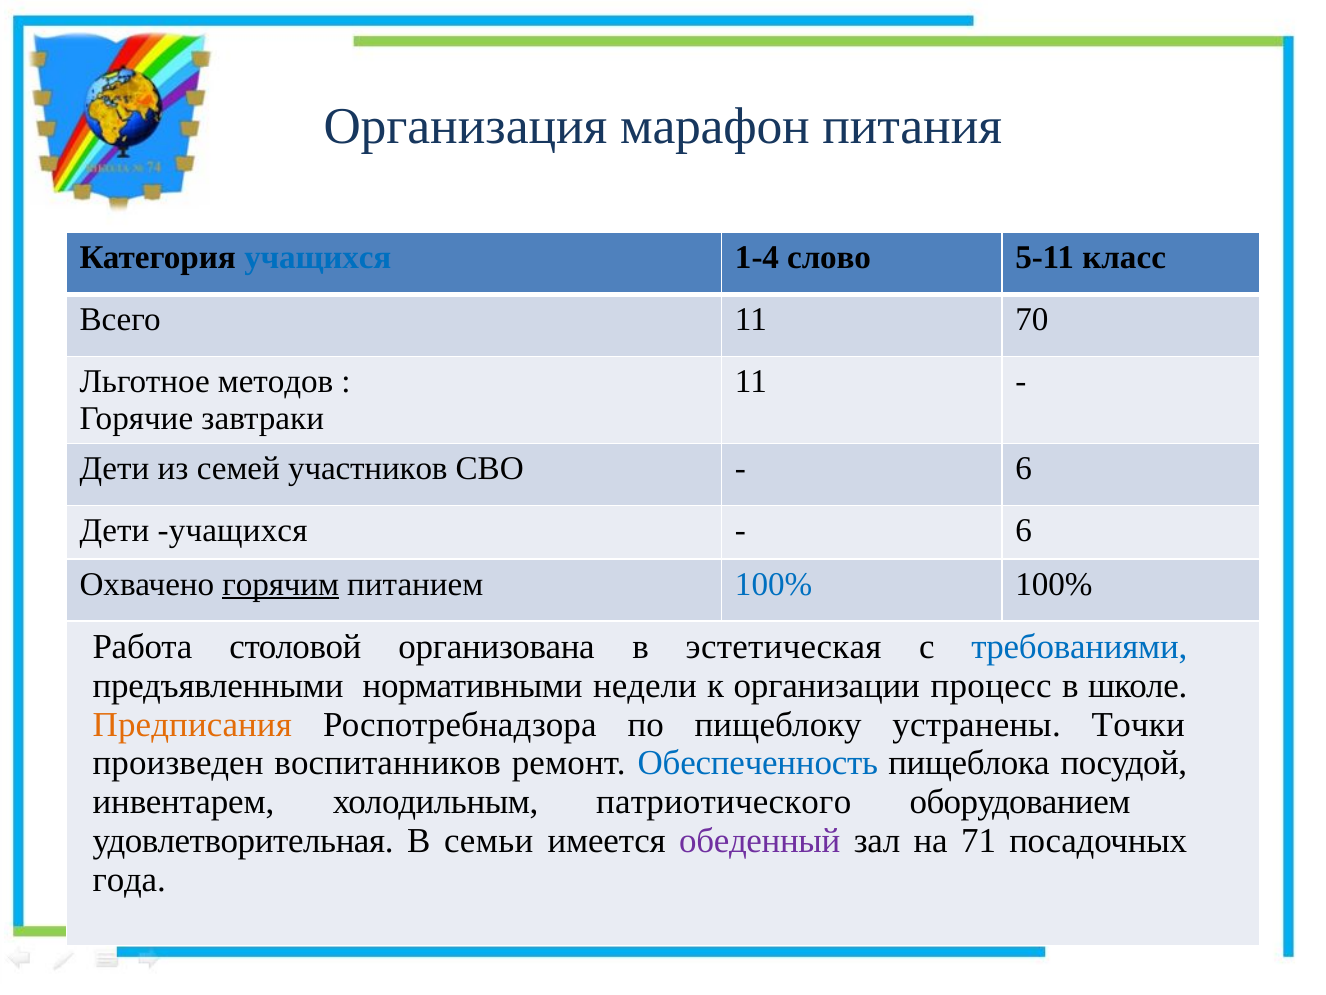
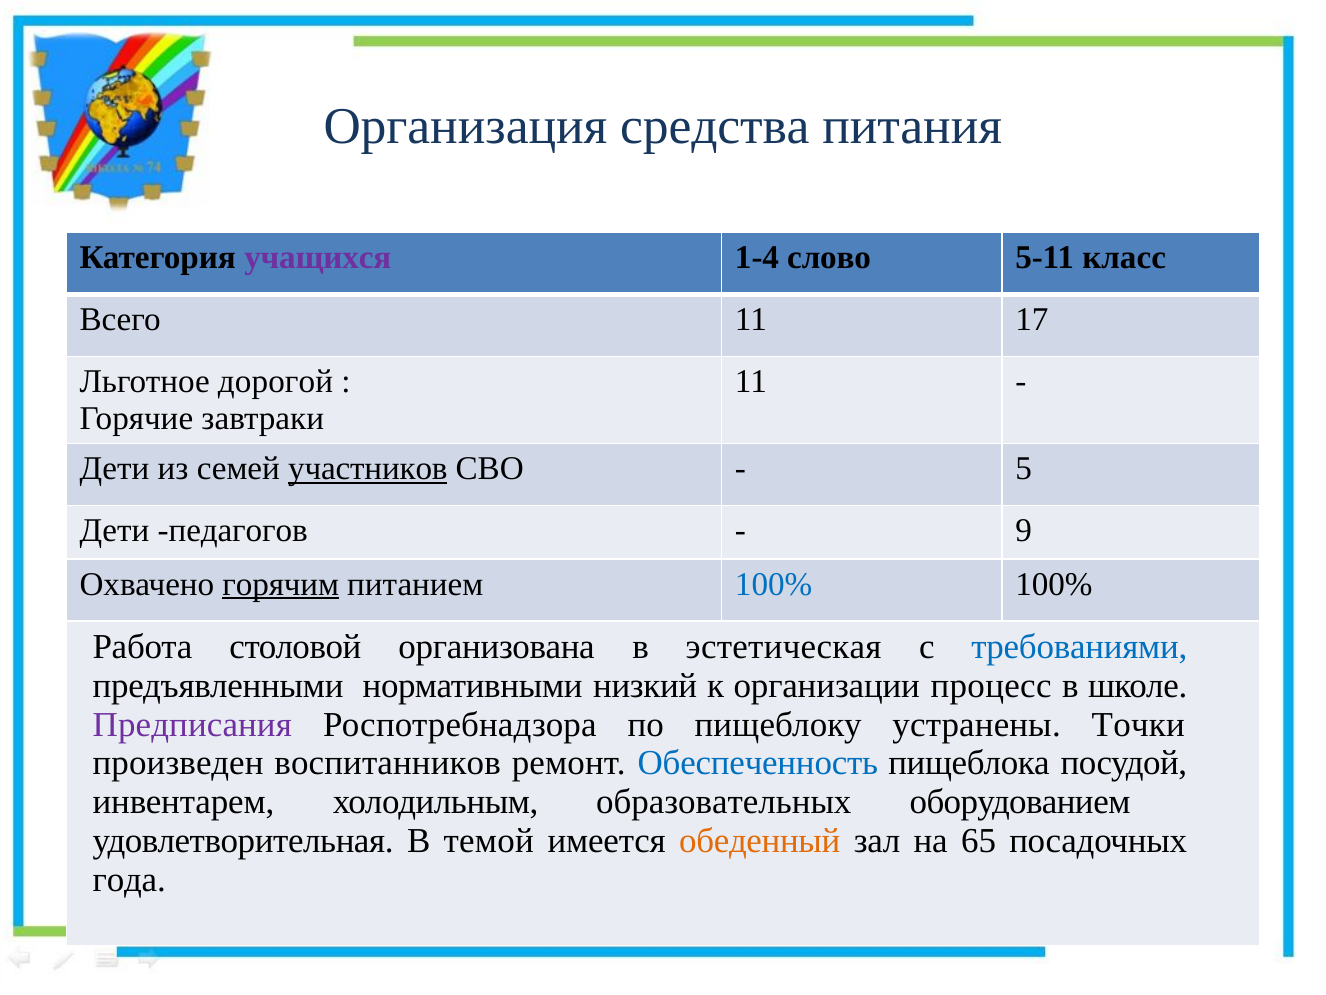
марафон: марафон -> средства
учащихся at (318, 257) colour: blue -> purple
70: 70 -> 17
методов: методов -> дорогой
участников underline: none -> present
6 at (1024, 468): 6 -> 5
Дети учащихся: учащихся -> педагогов
6 at (1024, 531): 6 -> 9
недели: недели -> низкий
Предписания colour: orange -> purple
патриотического: патриотического -> образовательных
семьи: семьи -> темой
обеденный colour: purple -> orange
71: 71 -> 65
